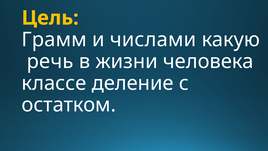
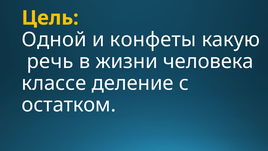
Грамм: Грамм -> Одной
числами: числами -> конфеты
